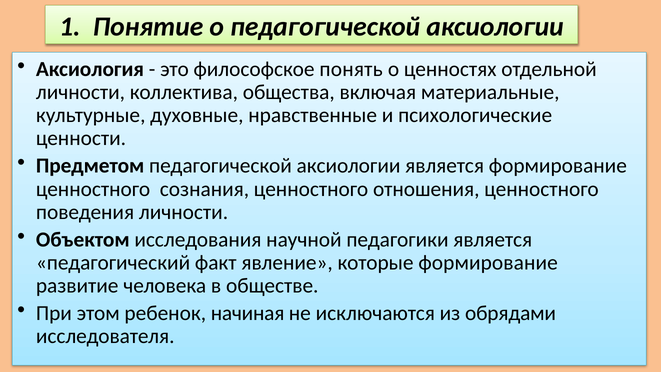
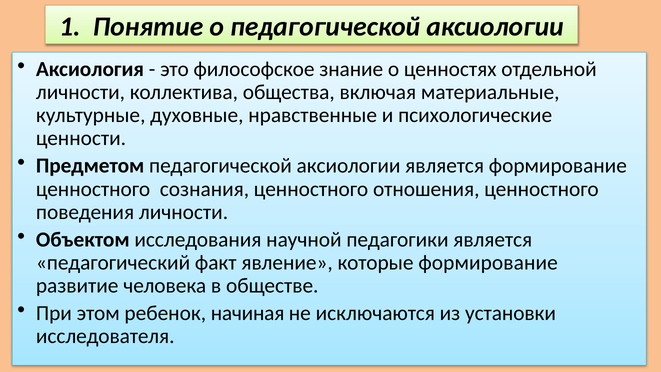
понять: понять -> знание
обрядами: обрядами -> установки
